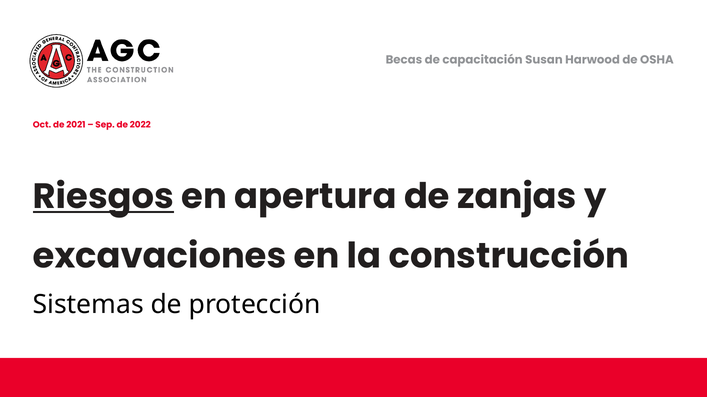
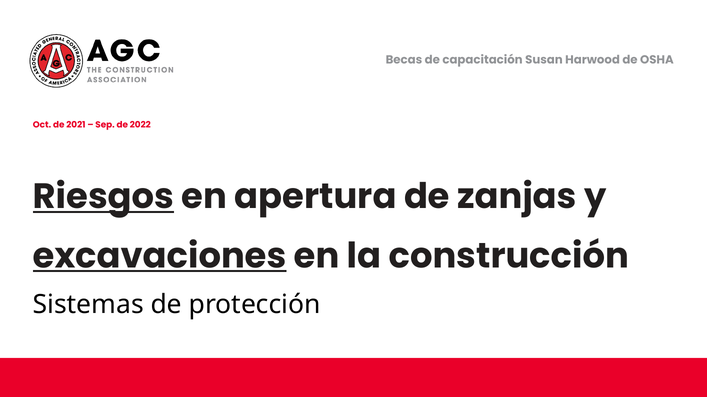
excavaciones underline: none -> present
